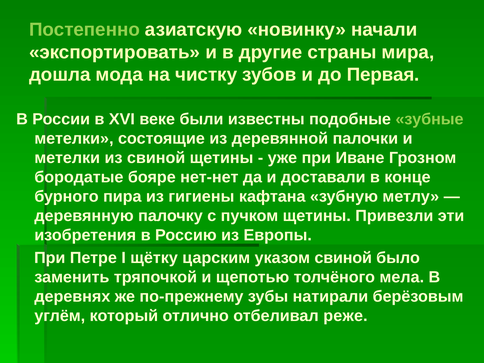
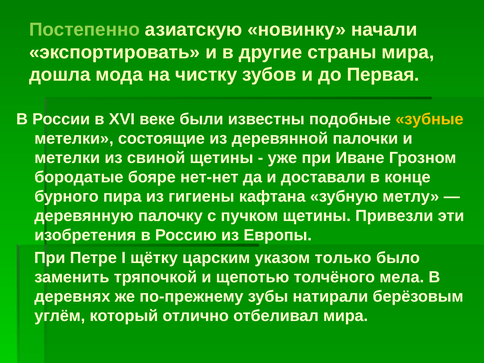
зубные colour: light green -> yellow
указом свиной: свиной -> только
отбеливал реже: реже -> мира
